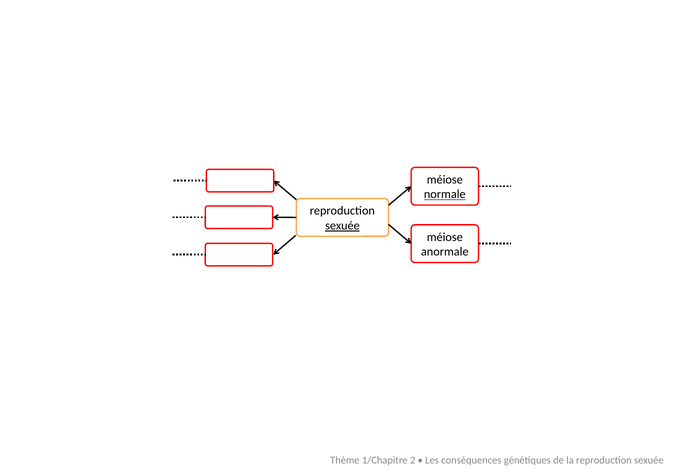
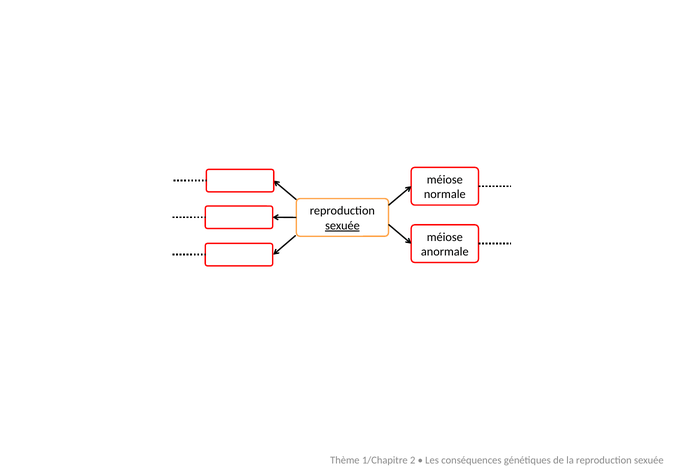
normale underline: present -> none
